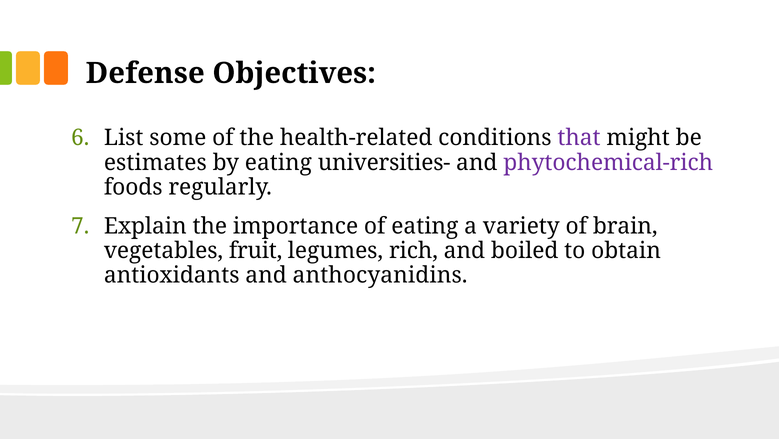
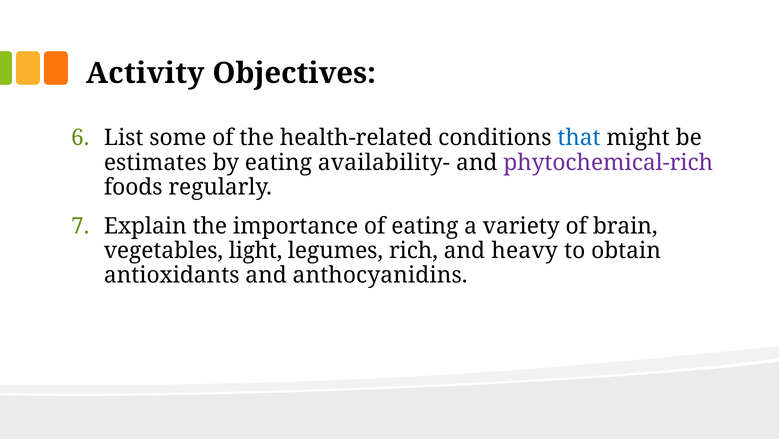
Defense: Defense -> Activity
that colour: purple -> blue
universities-: universities- -> availability-
fruit: fruit -> light
boiled: boiled -> heavy
